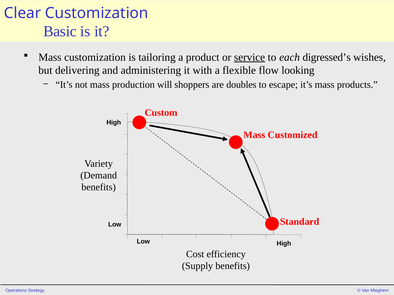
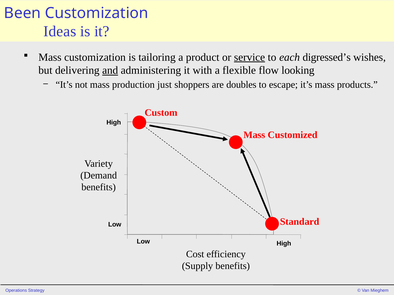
Clear: Clear -> Been
Basic: Basic -> Ideas
and underline: none -> present
will: will -> just
